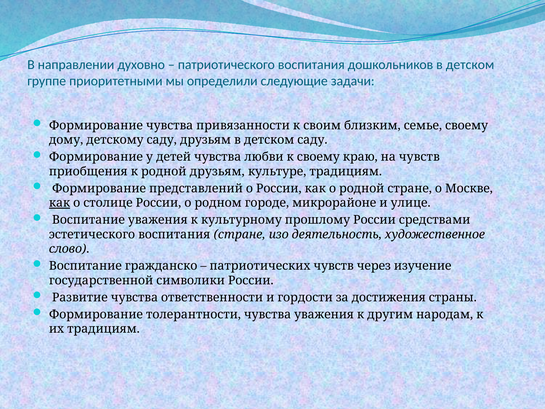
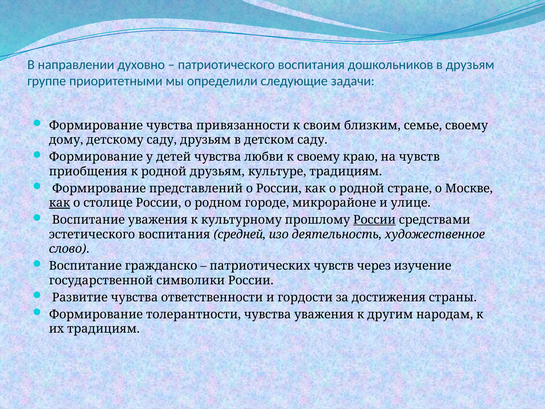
дошкольников в детском: детском -> друзьям
России at (374, 220) underline: none -> present
воспитания стране: стране -> средней
